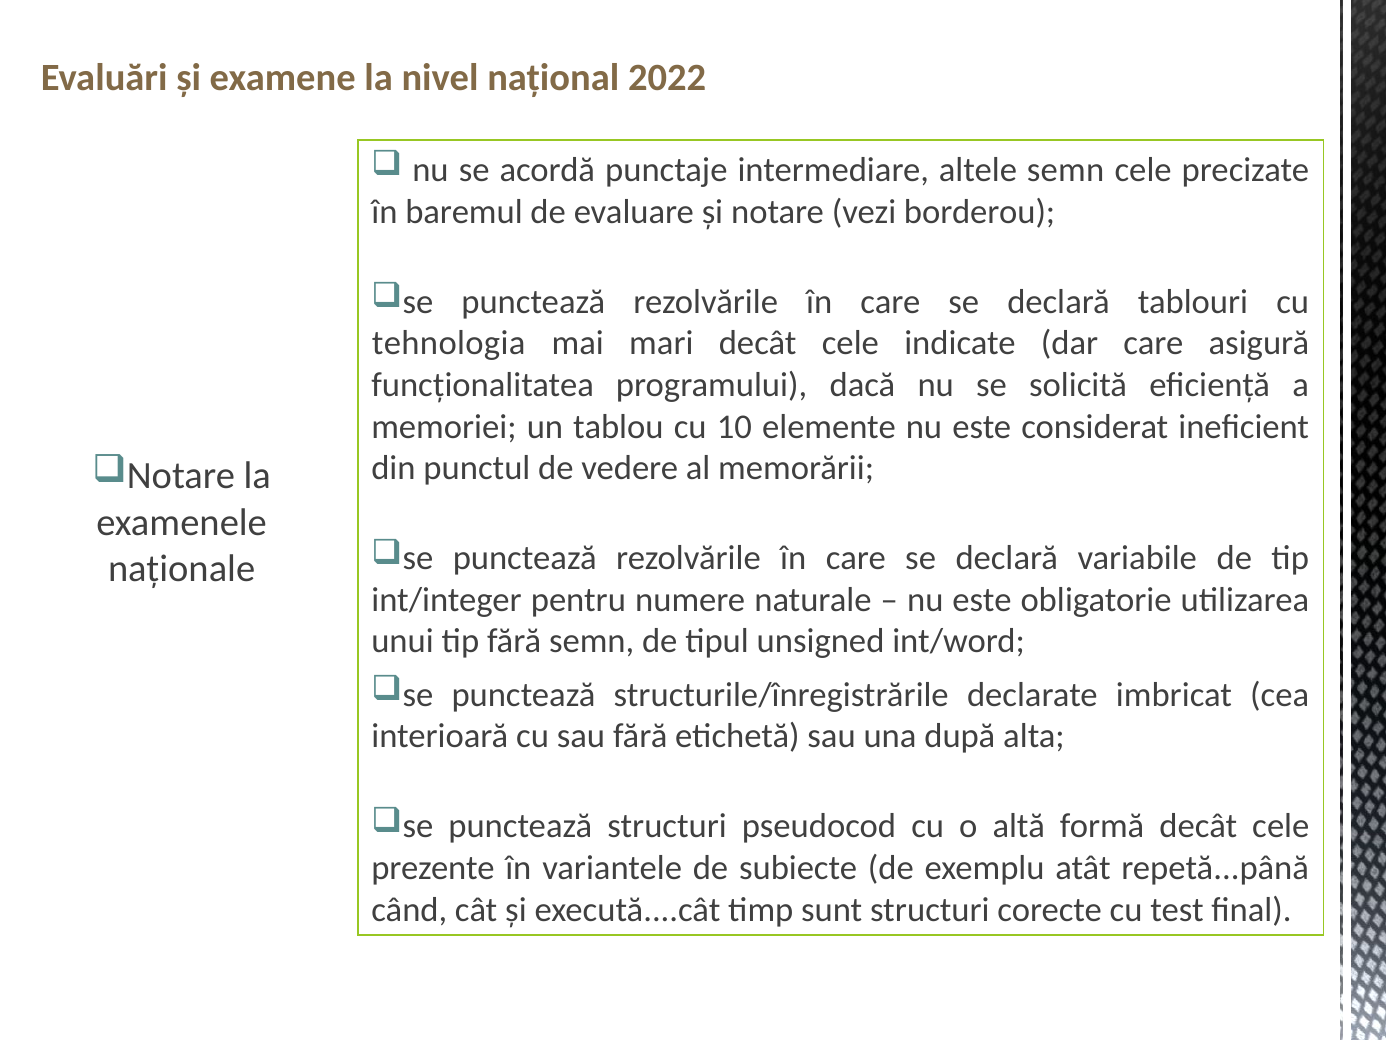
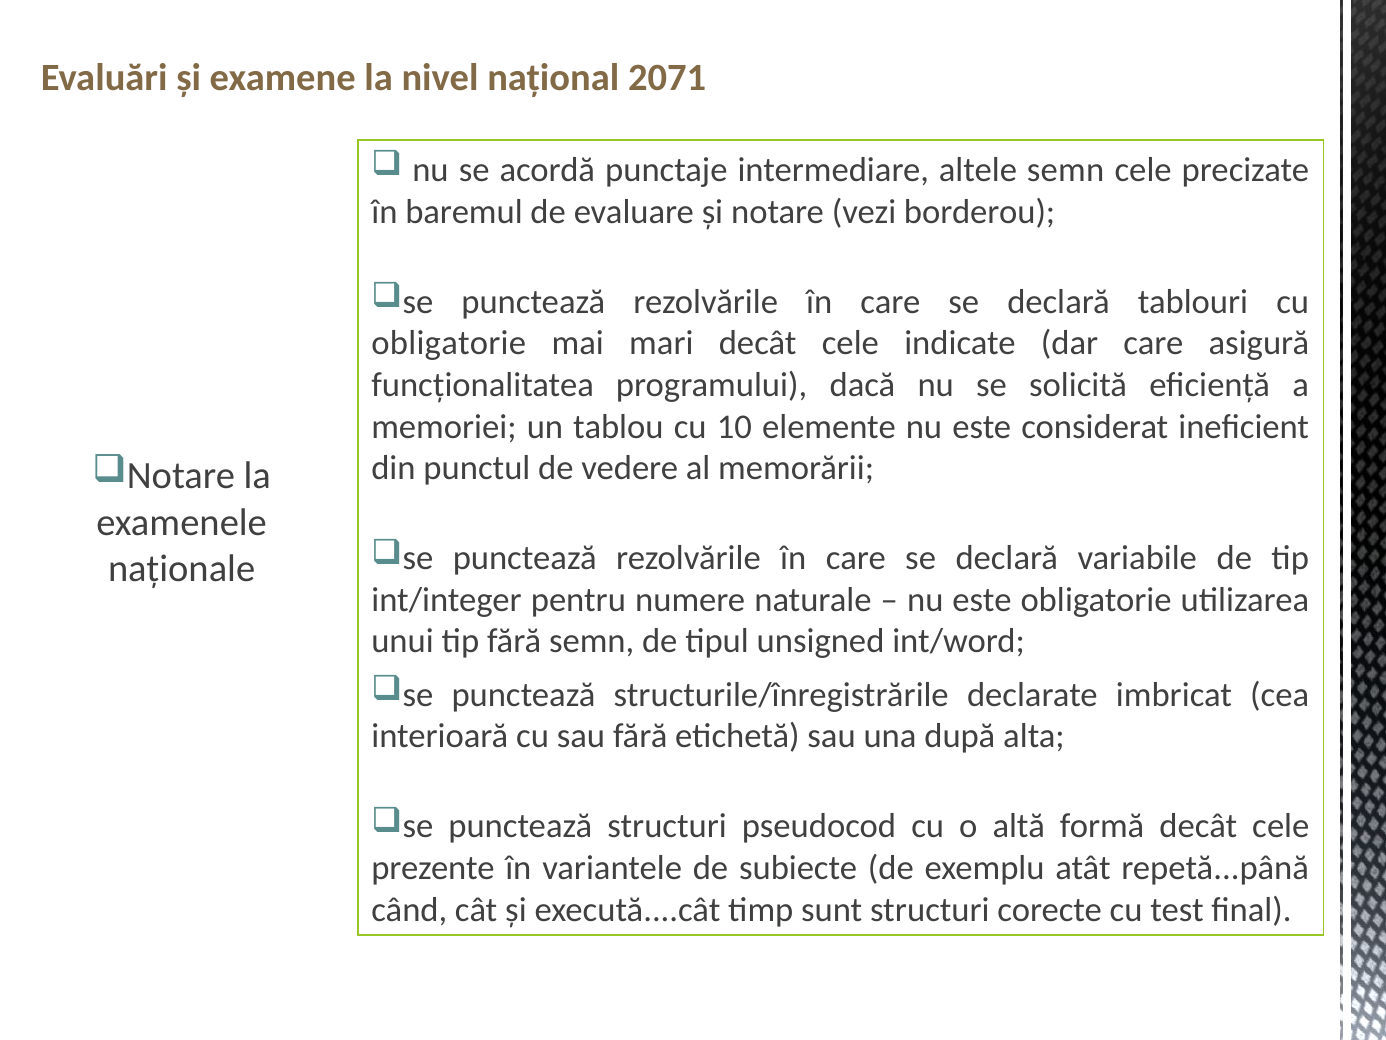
2022: 2022 -> 2071
tehnologia at (449, 343): tehnologia -> obligatorie
